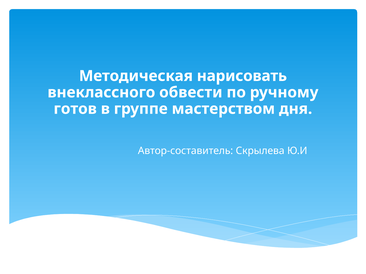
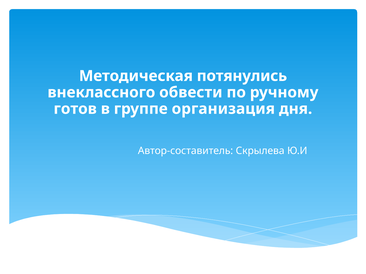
нарисовать: нарисовать -> потянулись
мастерством: мастерством -> организация
